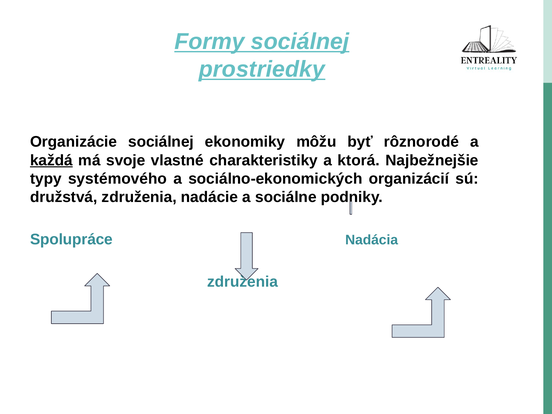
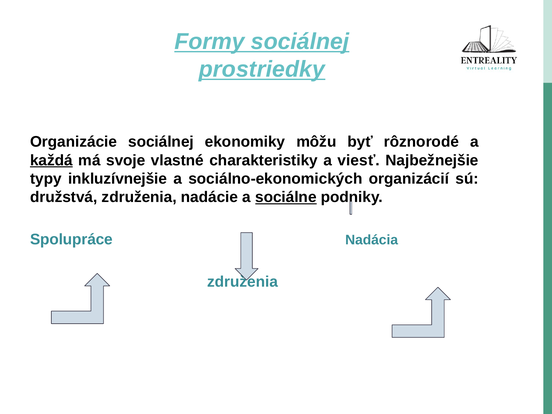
ktorá: ktorá -> viesť
systémového: systémového -> inkluzívnejšie
sociálne underline: none -> present
